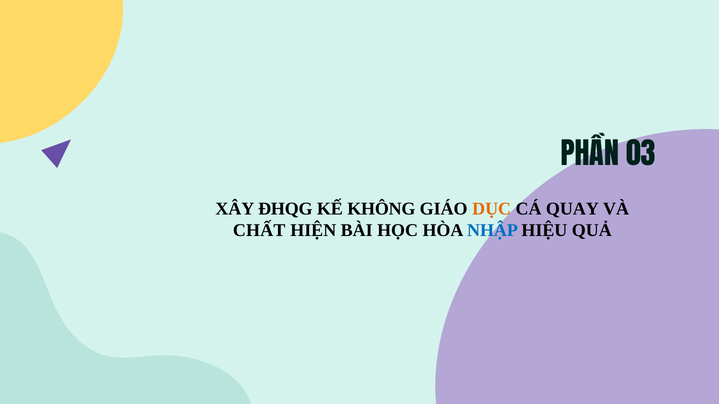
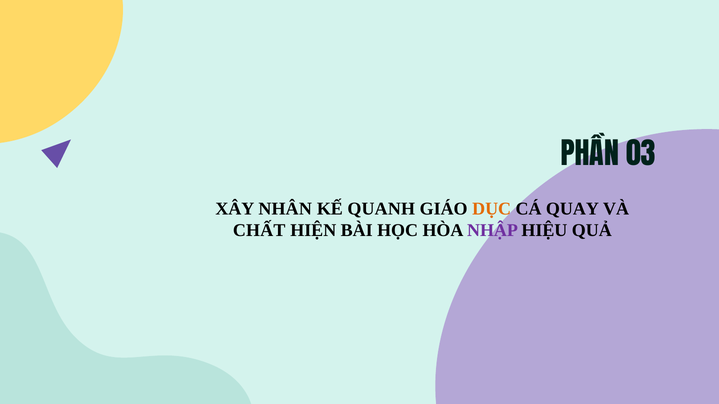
ĐHQG: ĐHQG -> NHÂN
KHÔNG: KHÔNG -> QUANH
NHẬP colour: blue -> purple
